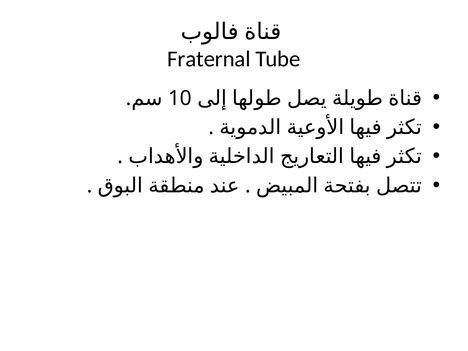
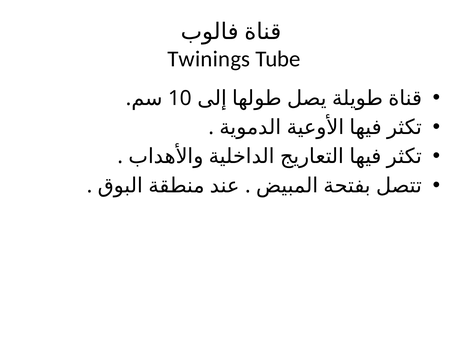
Fraternal: Fraternal -> Twinings
